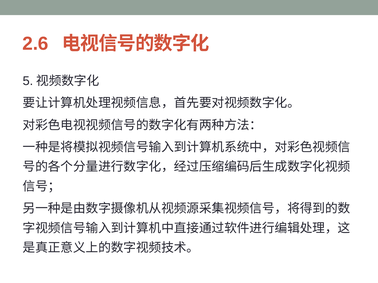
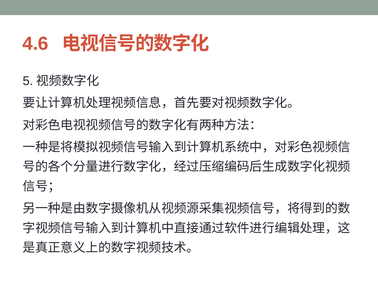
2.6: 2.6 -> 4.6
